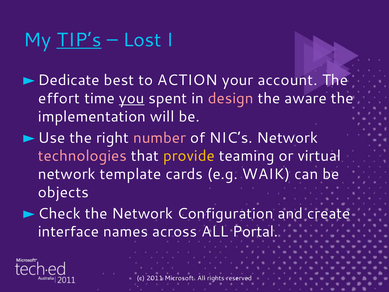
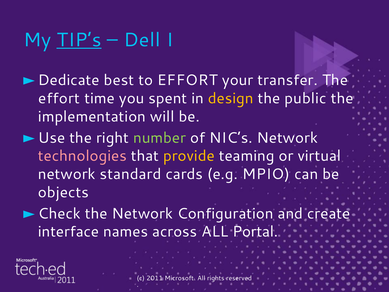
Lost: Lost -> Dell
to ACTION: ACTION -> EFFORT
account: account -> transfer
you underline: present -> none
design colour: pink -> yellow
aware: aware -> public
number colour: pink -> light green
template: template -> standard
WAIK: WAIK -> MPIO
